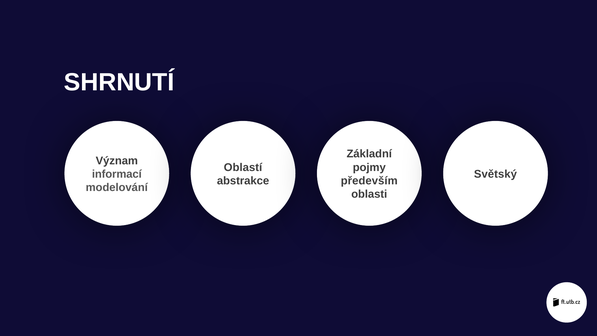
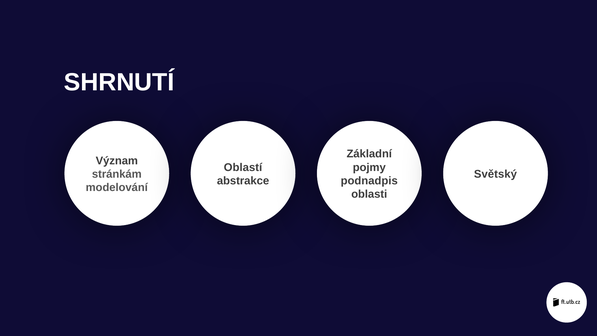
informací: informací -> stránkám
především: především -> podnadpis
